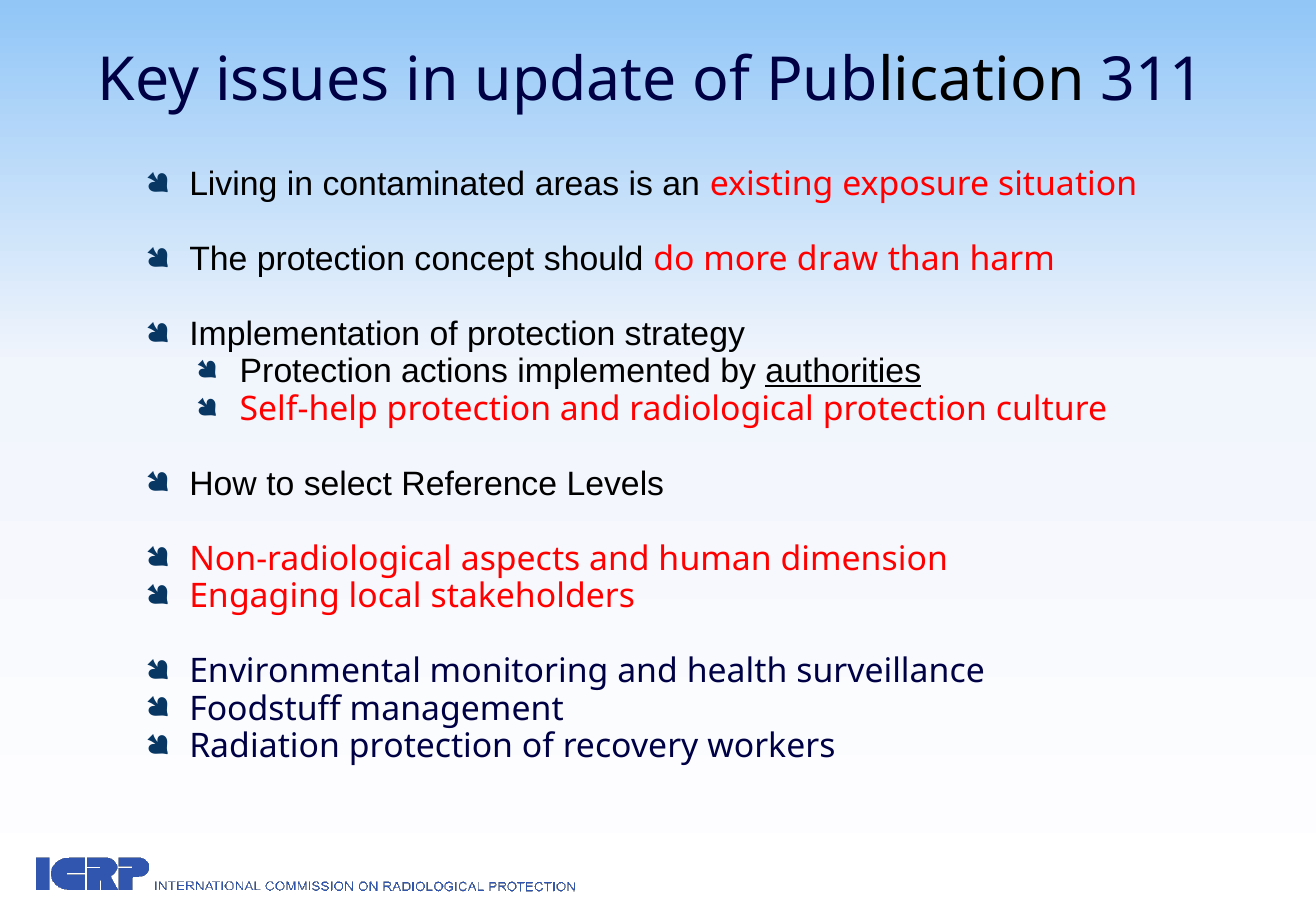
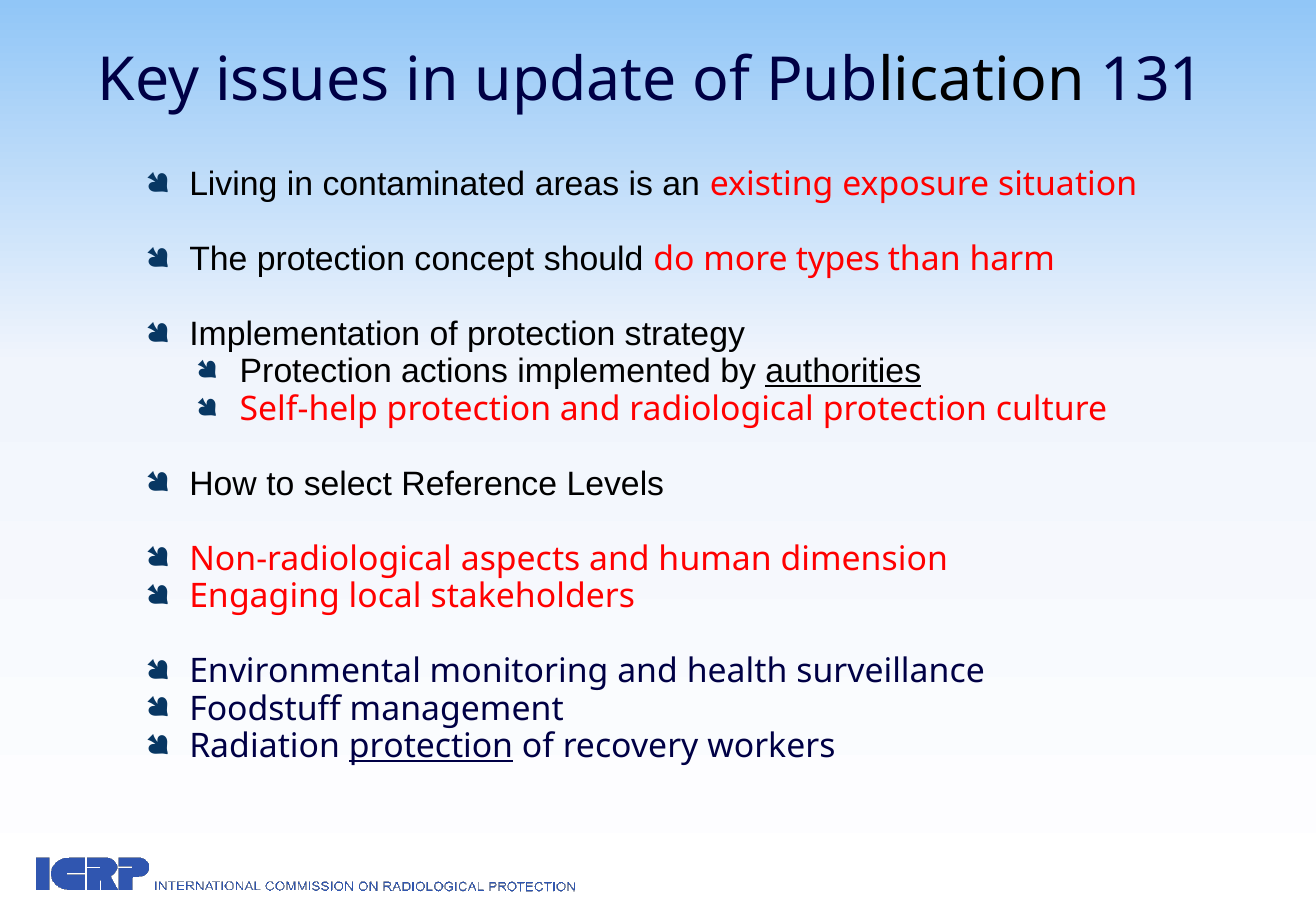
311: 311 -> 131
draw: draw -> types
protection at (431, 747) underline: none -> present
